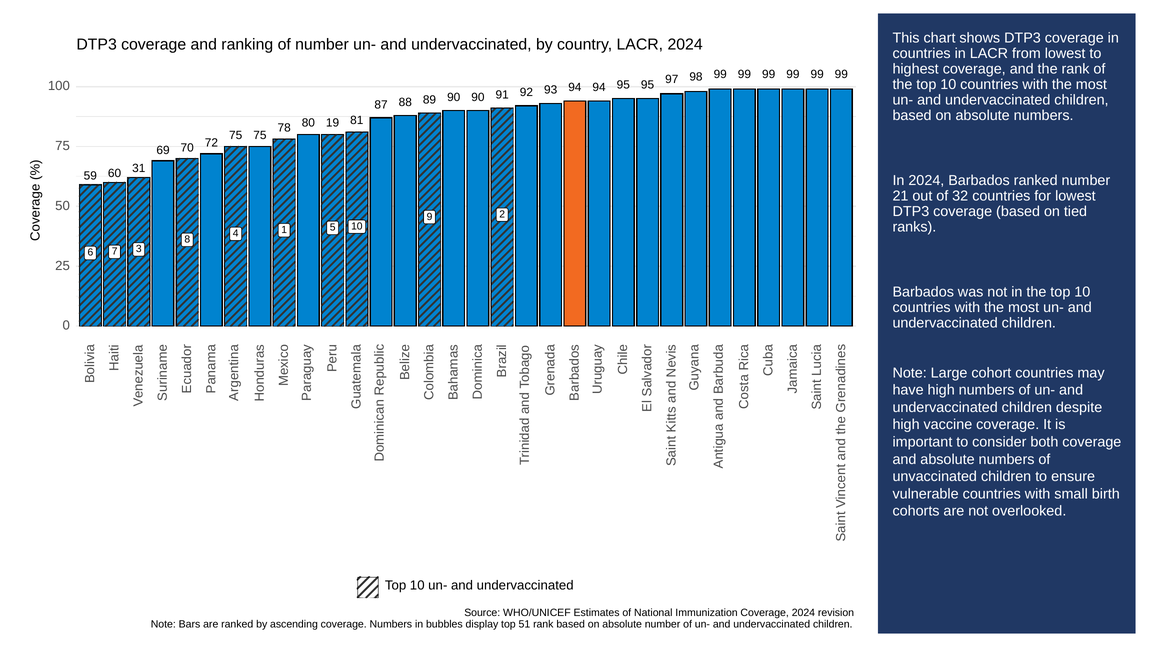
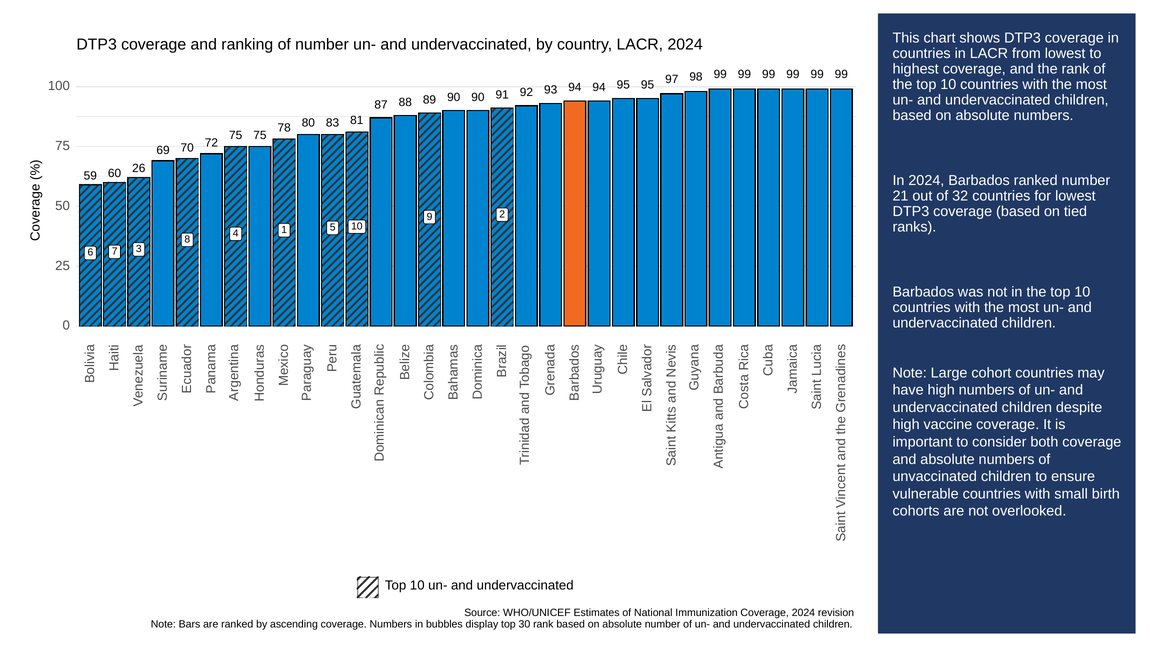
19: 19 -> 83
31: 31 -> 26
51: 51 -> 30
